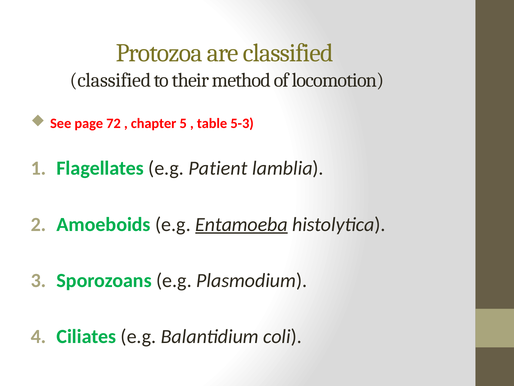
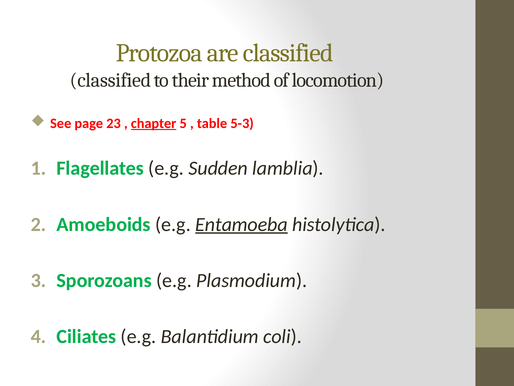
72: 72 -> 23
chapter underline: none -> present
Patient: Patient -> Sudden
